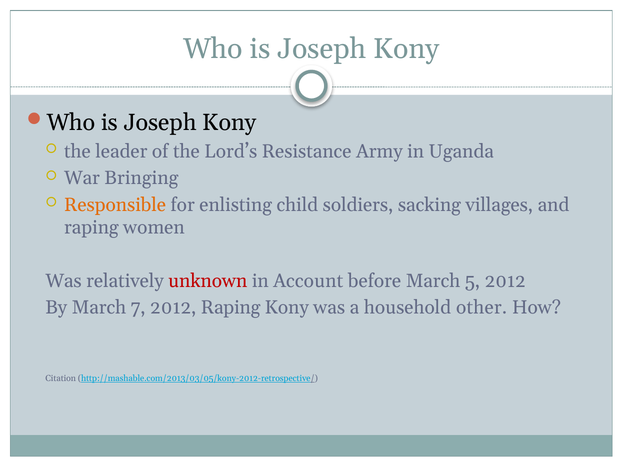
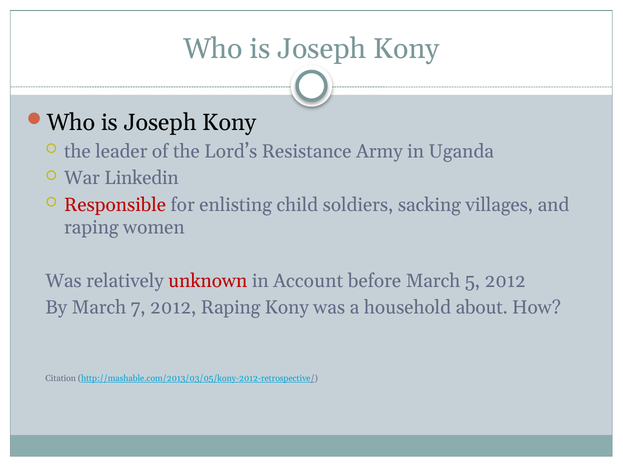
Bringing: Bringing -> Linkedin
Responsible colour: orange -> red
other: other -> about
